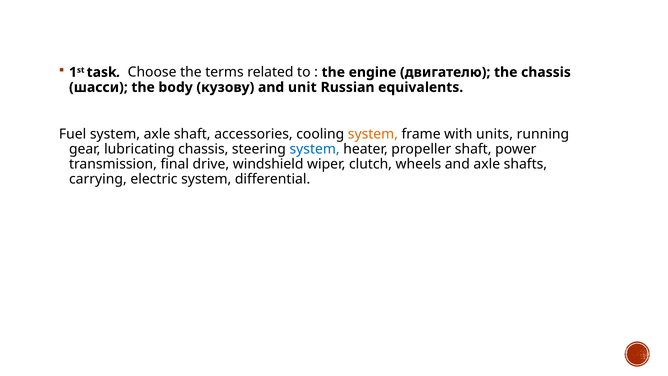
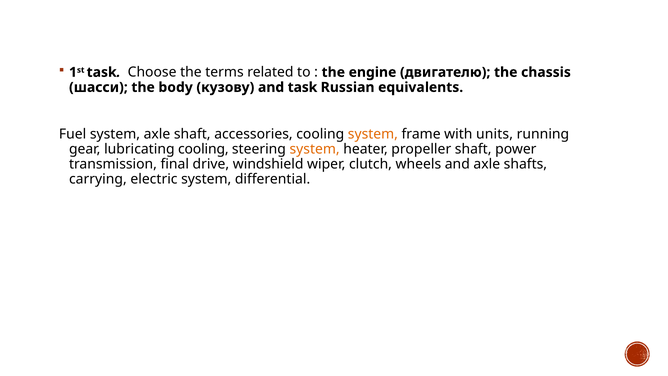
and unit: unit -> task
lubricating chassis: chassis -> cooling
system at (315, 149) colour: blue -> orange
